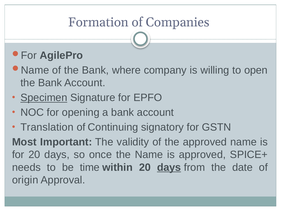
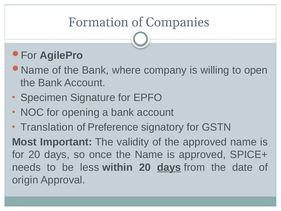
Specimen underline: present -> none
Continuing: Continuing -> Preference
time: time -> less
